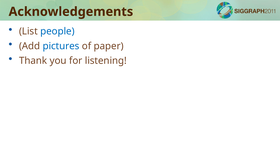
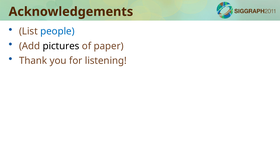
pictures colour: blue -> black
